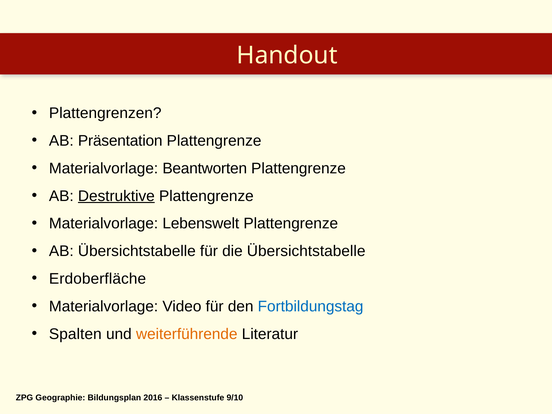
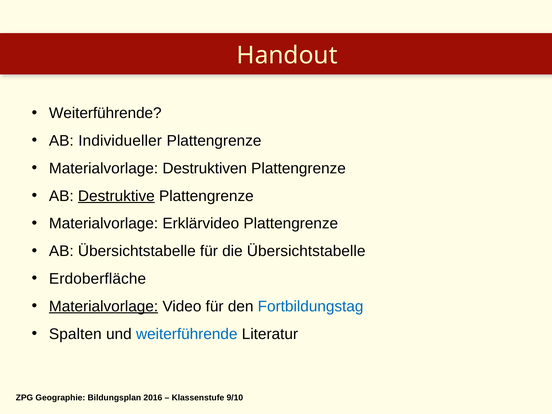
Plattengrenzen at (105, 113): Plattengrenzen -> Weiterführende
Präsentation: Präsentation -> Individueller
Beantworten: Beantworten -> Destruktiven
Lebenswelt: Lebenswelt -> Erklärvideo
Materialvorlage at (104, 306) underline: none -> present
weiterführende at (187, 334) colour: orange -> blue
